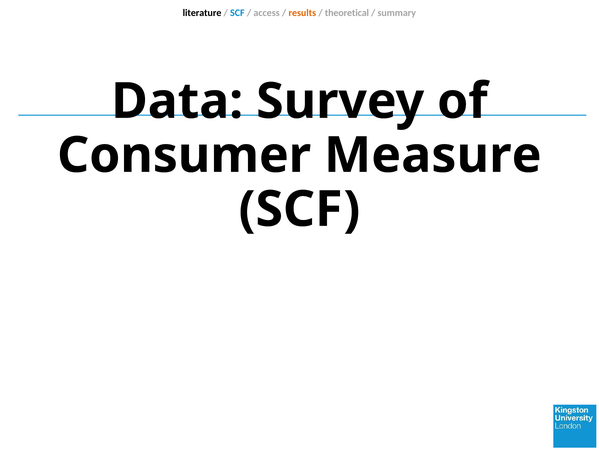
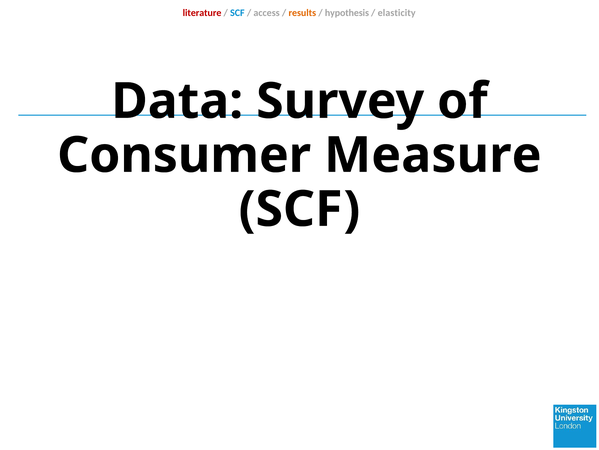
literature colour: black -> red
theoretical: theoretical -> hypothesis
summary: summary -> elasticity
